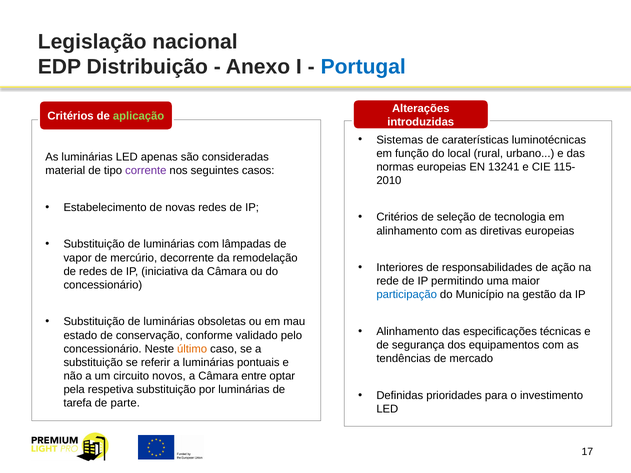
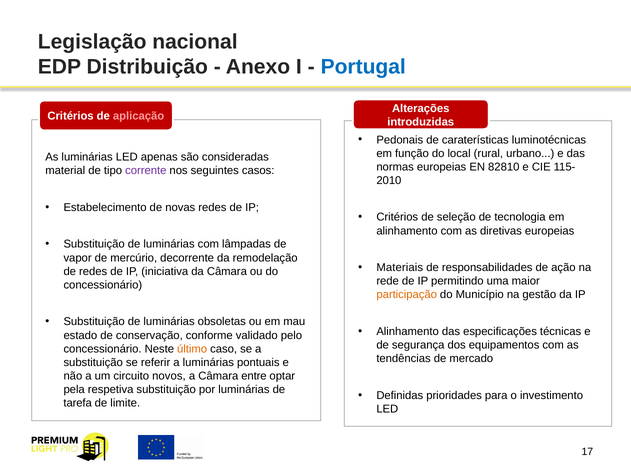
aplicação colour: light green -> pink
Sistemas: Sistemas -> Pedonais
13241: 13241 -> 82810
Interiores: Interiores -> Materiais
participação colour: blue -> orange
parte: parte -> limite
